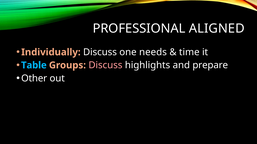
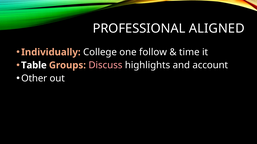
Individually Discuss: Discuss -> College
needs: needs -> follow
Table colour: light blue -> white
prepare: prepare -> account
